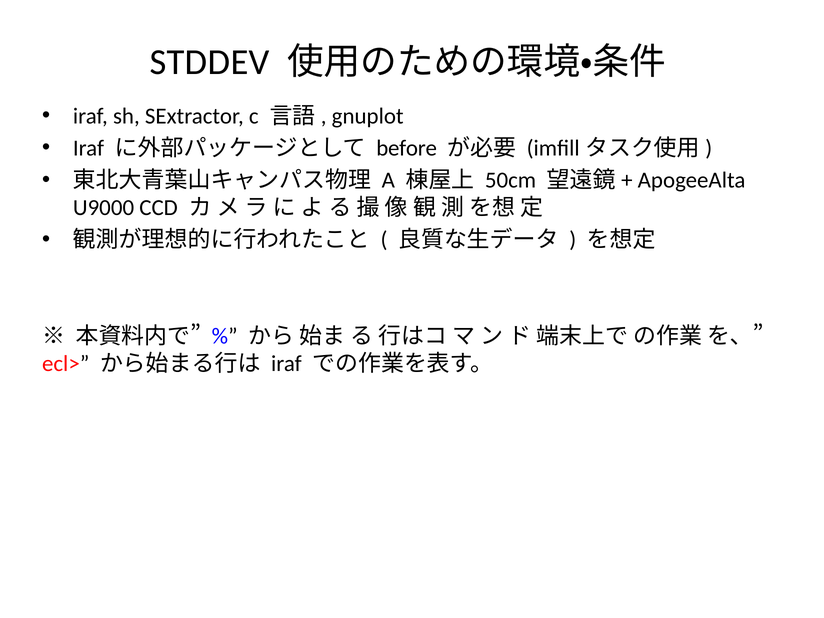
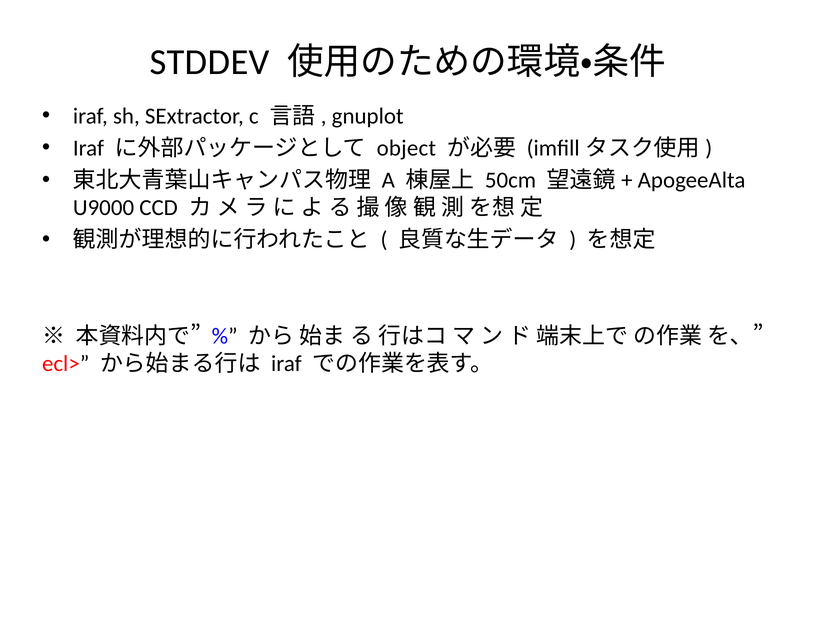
before: before -> object
